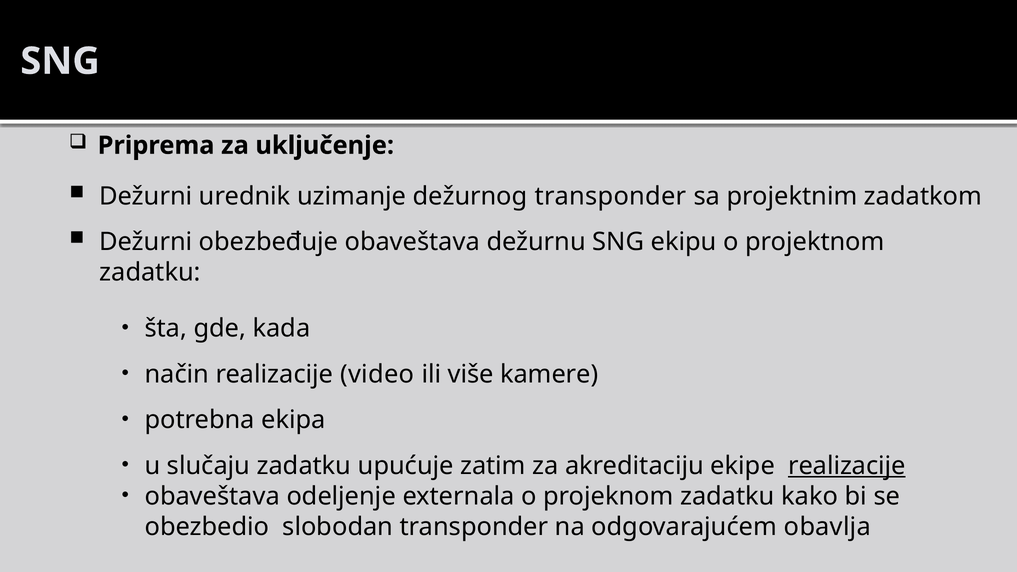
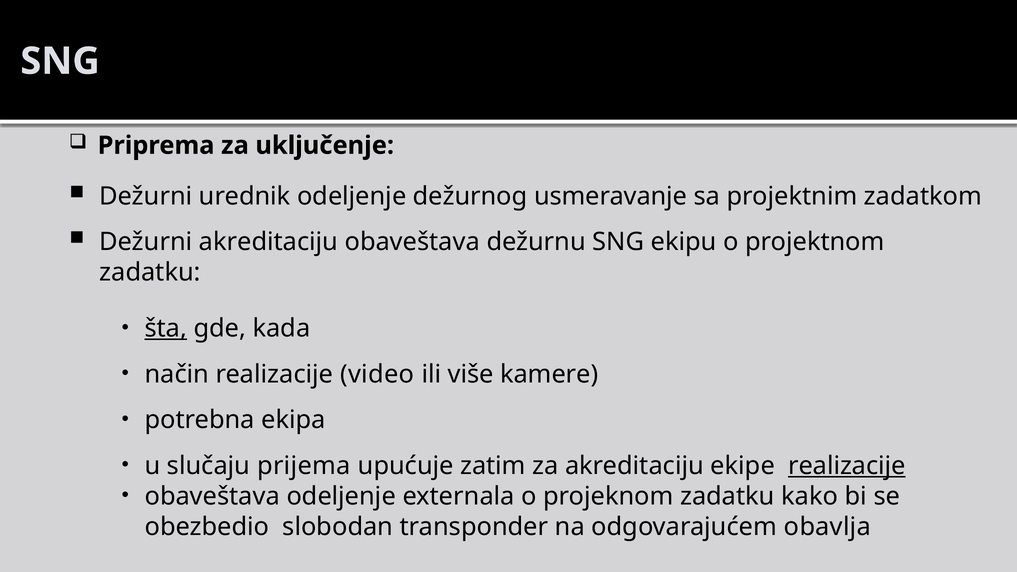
urednik uzimanje: uzimanje -> odeljenje
dežurnog transponder: transponder -> usmeravanje
Dežurni obezbeđuje: obezbeđuje -> akreditaciju
šta underline: none -> present
slučaju zadatku: zadatku -> prijema
